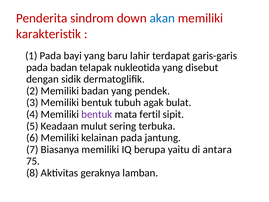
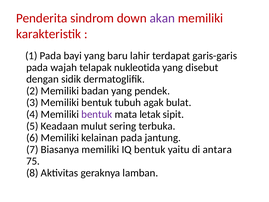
akan colour: blue -> purple
pada badan: badan -> wajah
fertil: fertil -> letak
IQ berupa: berupa -> bentuk
